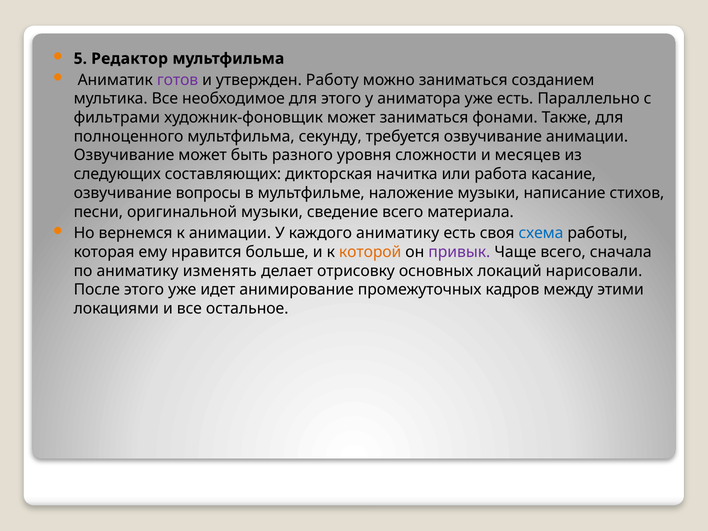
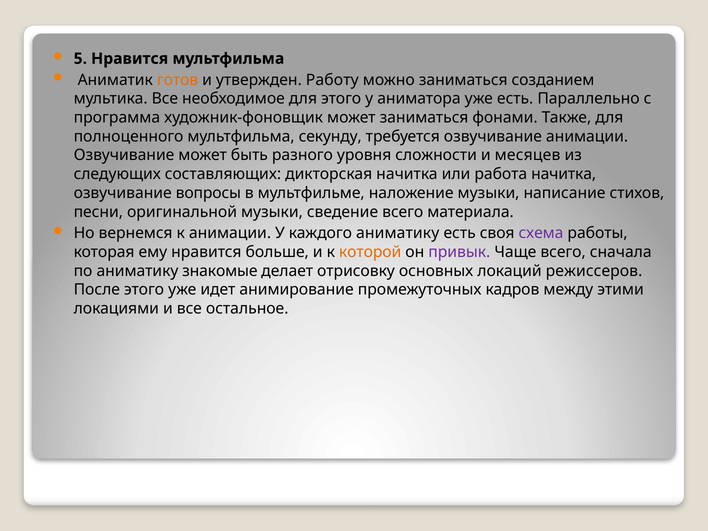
5 Редактор: Редактор -> Нравится
готов colour: purple -> orange
фильтрами: фильтрами -> программа
работа касание: касание -> начитка
схема colour: blue -> purple
изменять: изменять -> знакомые
нарисовали: нарисовали -> режиссеров
